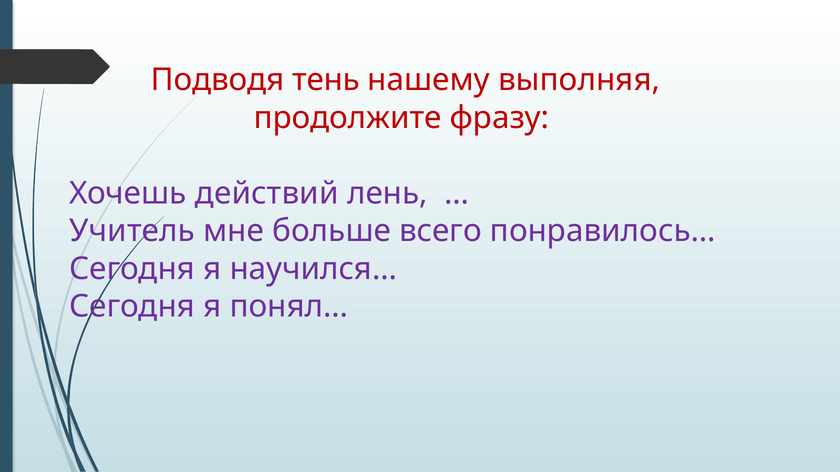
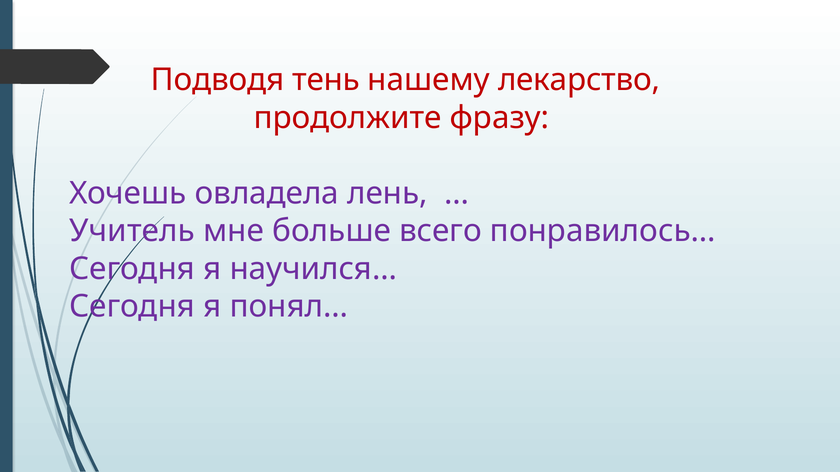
выполняя: выполняя -> лекарство
действий: действий -> овладела
